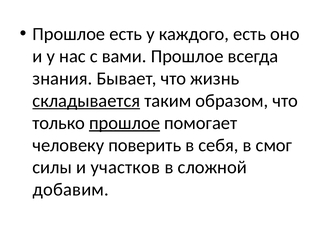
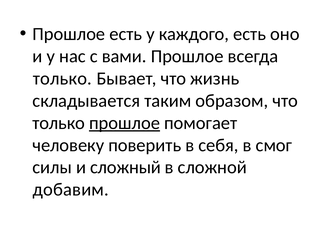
знания at (62, 78): знания -> только
складывается underline: present -> none
участков: участков -> сложный
